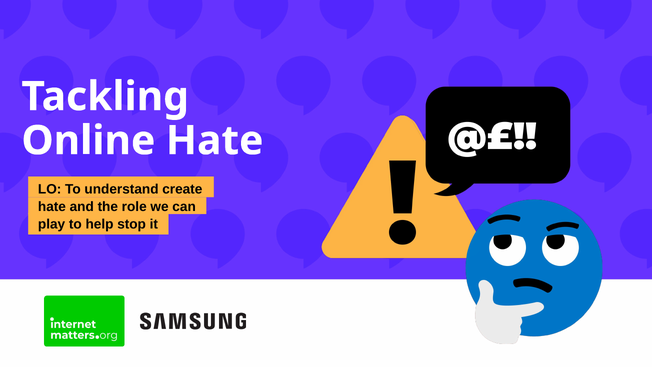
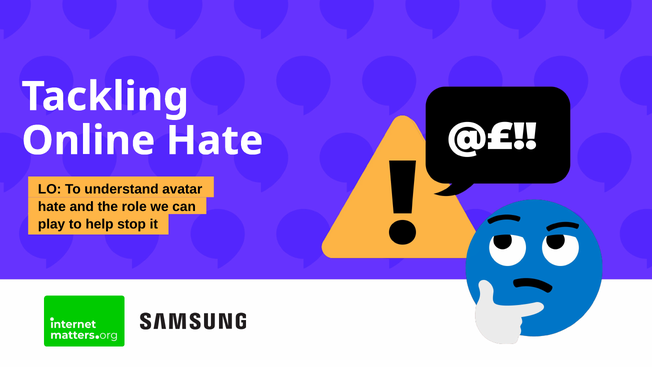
create: create -> avatar
